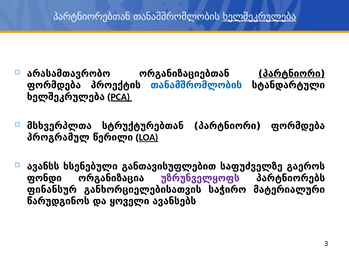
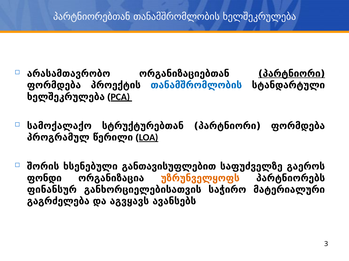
ხელშეკრულება at (259, 17) underline: present -> none
მსხვერპლთა: მსხვერპლთა -> სამოქალაქო
ავანსს: ავანსს -> შორის
უზრუნველყოფს colour: purple -> orange
წარუდგინოს: წარუდგინოს -> გაგრძელება
ყოველი: ყოველი -> აგვყავს
